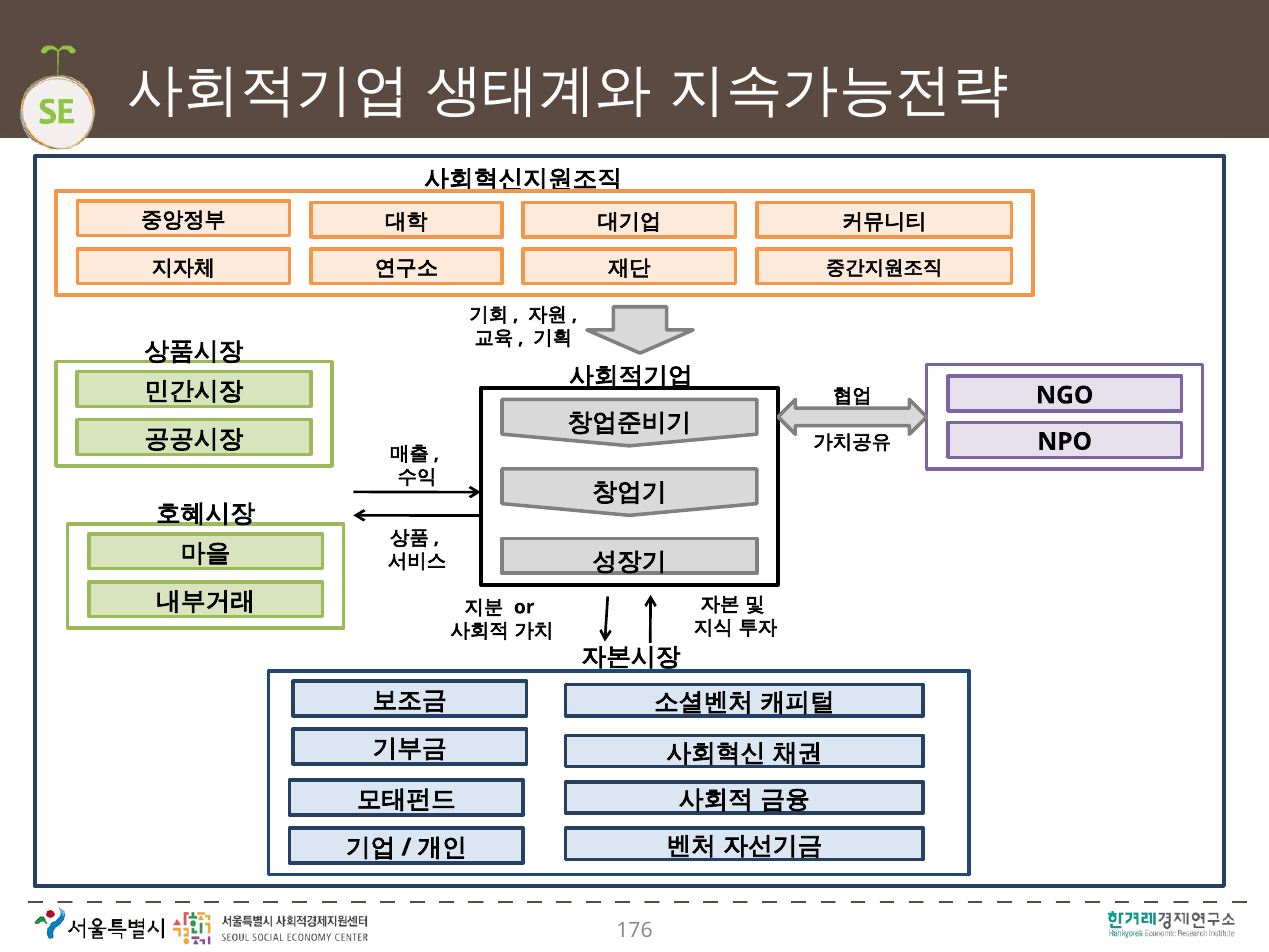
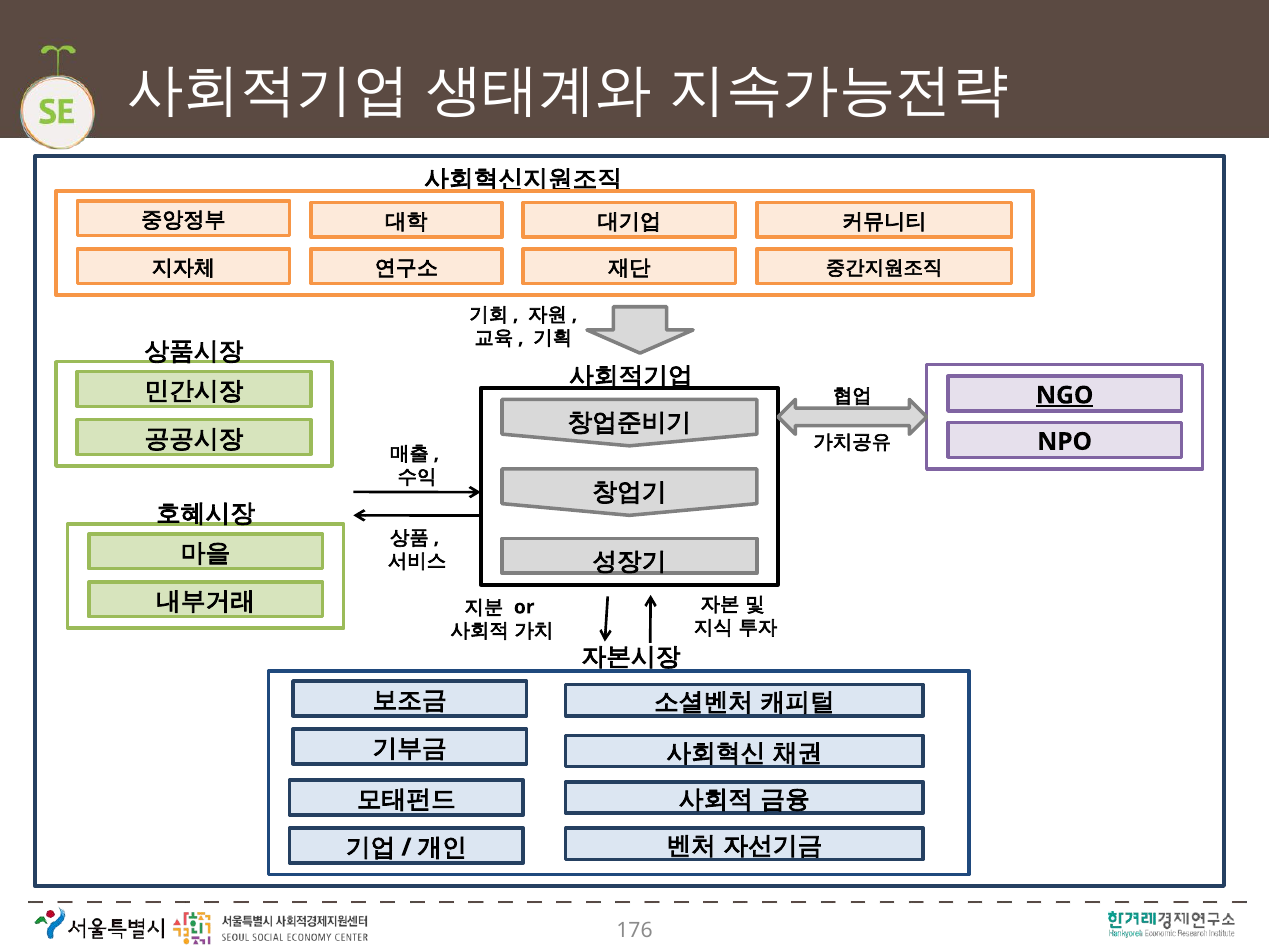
NGO underline: none -> present
